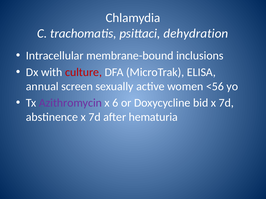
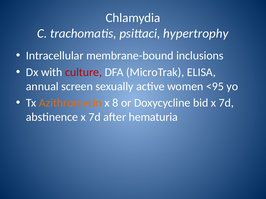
dehydration: dehydration -> hypertrophy
<56: <56 -> <95
Azithromycin colour: purple -> orange
6: 6 -> 8
